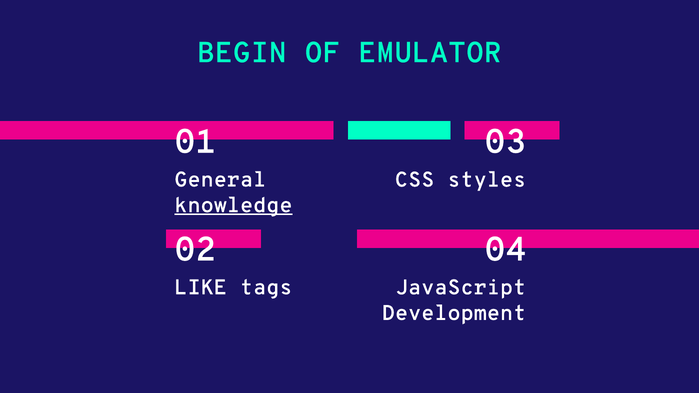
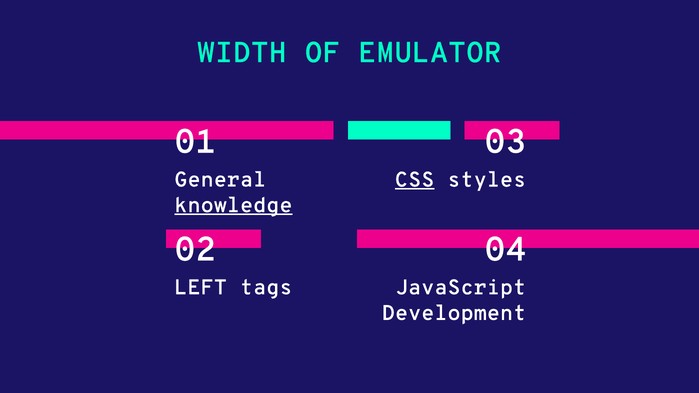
BEGIN: BEGIN -> WIDTH
CSS underline: none -> present
LIKE: LIKE -> LEFT
